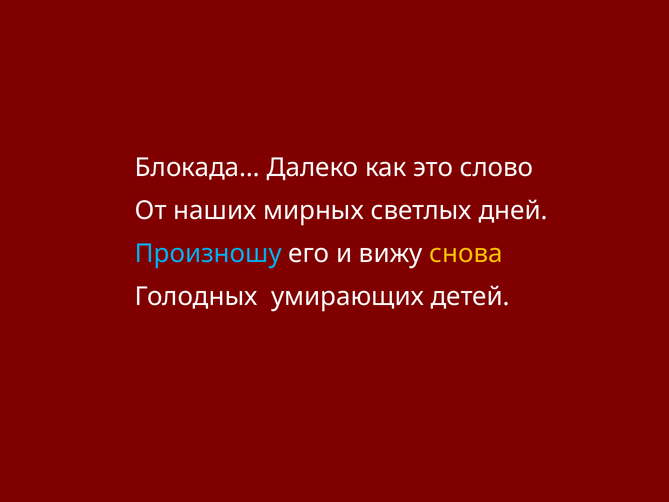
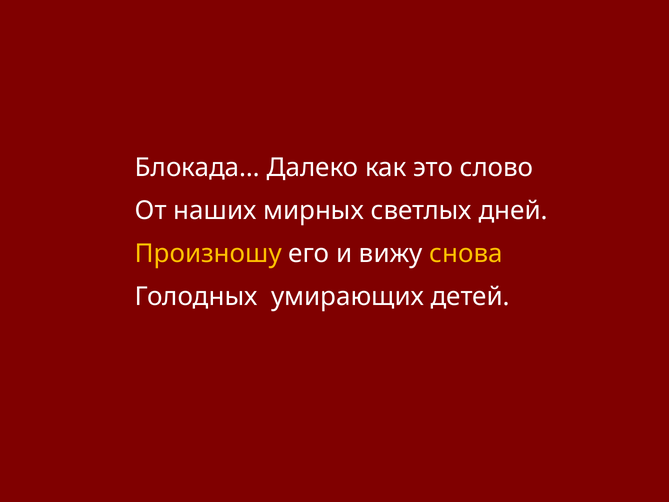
Произношу colour: light blue -> yellow
